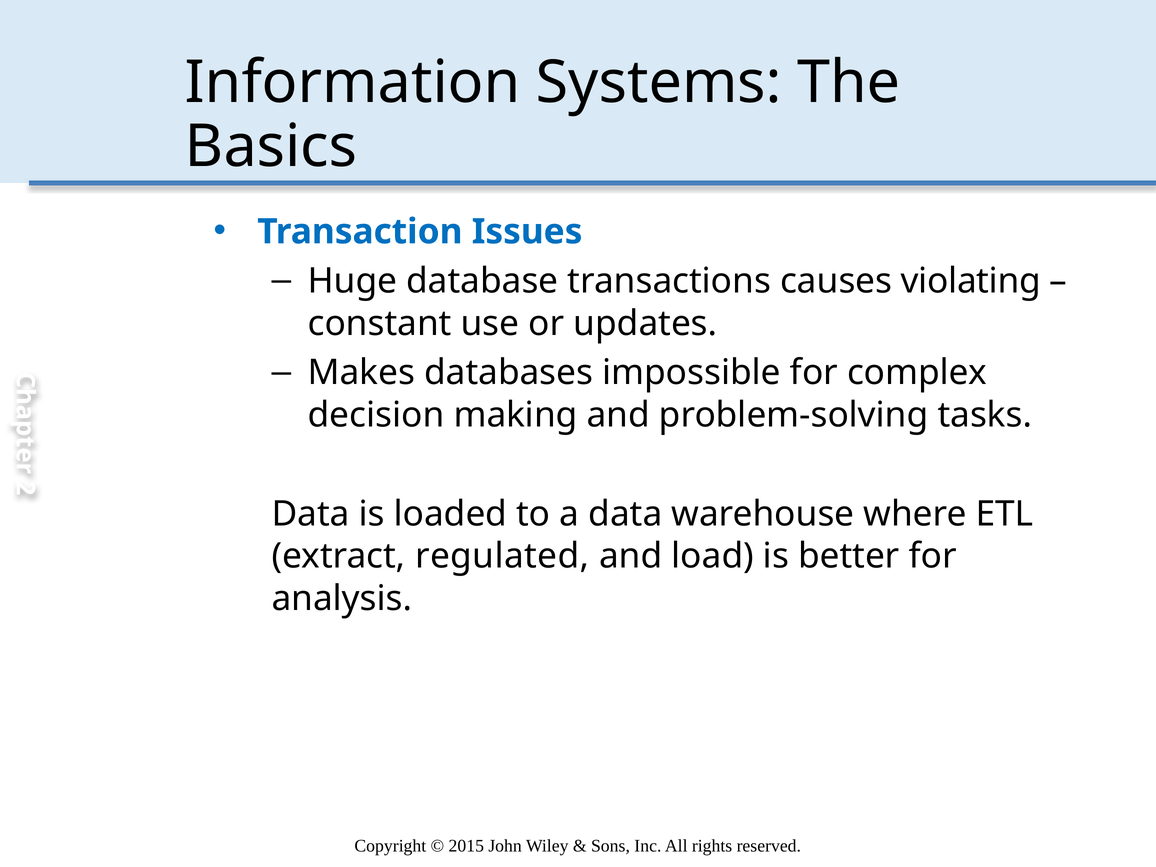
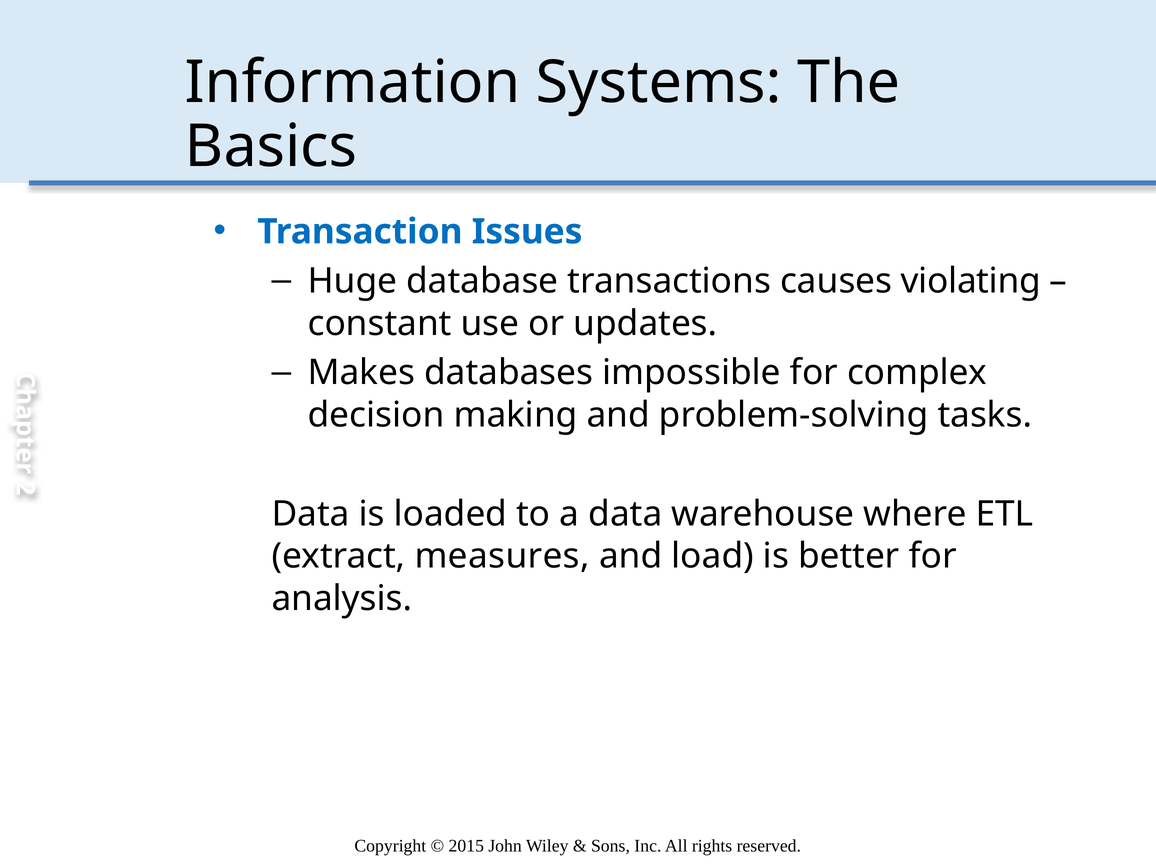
regulated: regulated -> measures
